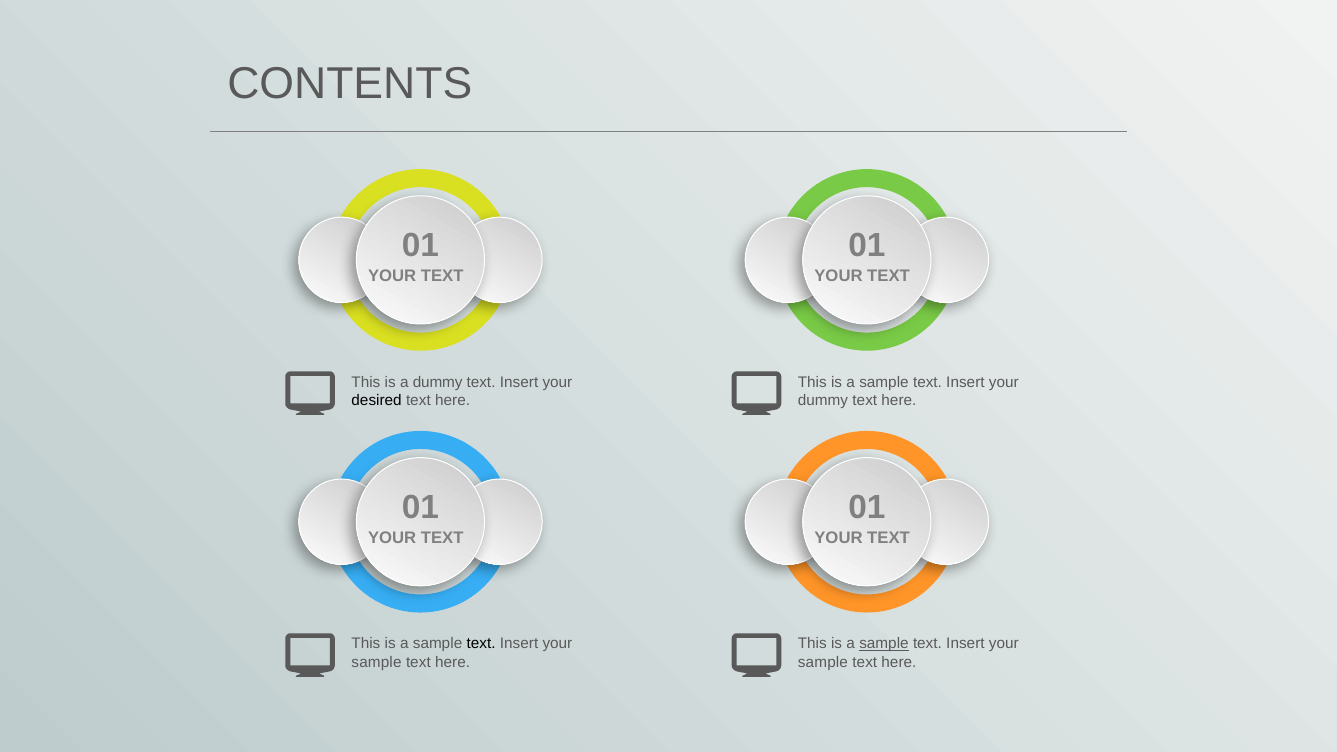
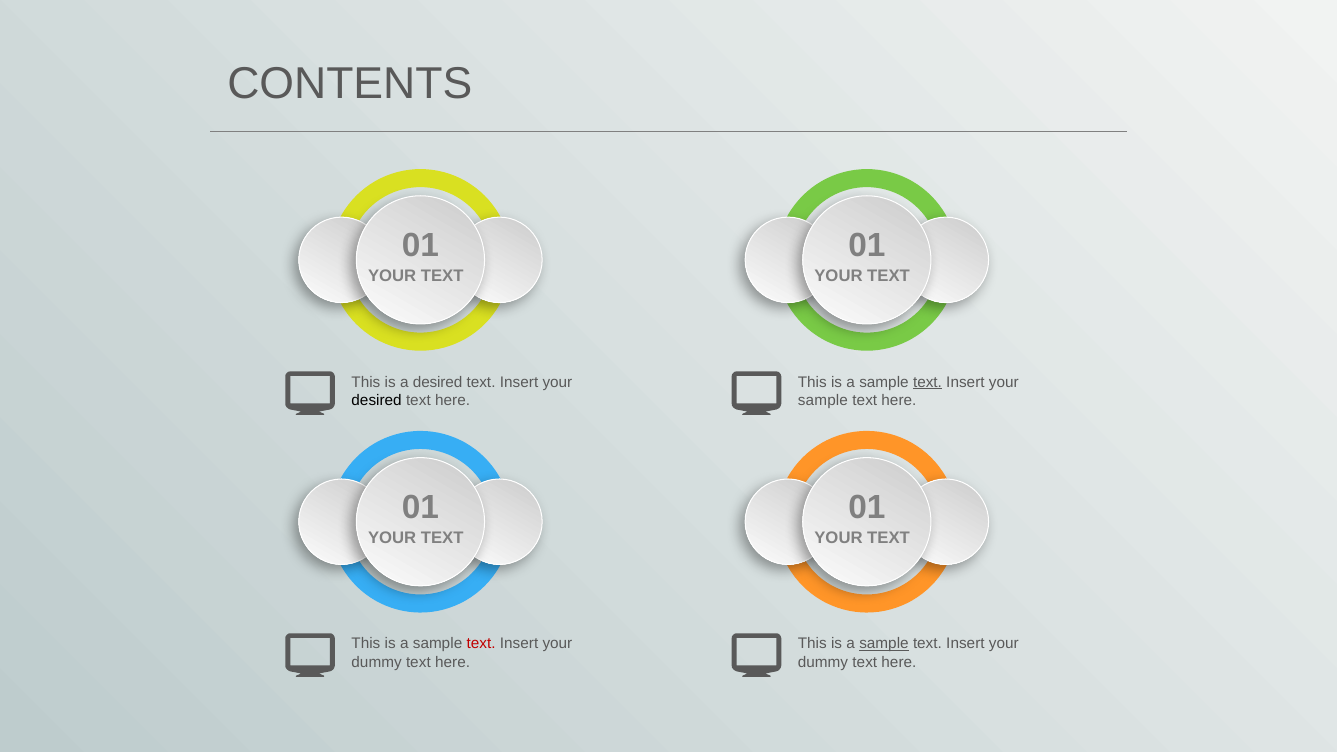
a dummy: dummy -> desired
text at (927, 382) underline: none -> present
dummy at (823, 400): dummy -> sample
text at (481, 644) colour: black -> red
sample at (377, 662): sample -> dummy
sample at (823, 662): sample -> dummy
